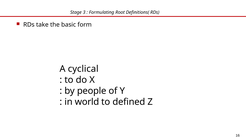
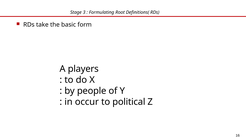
cyclical: cyclical -> players
world: world -> occur
defined: defined -> political
